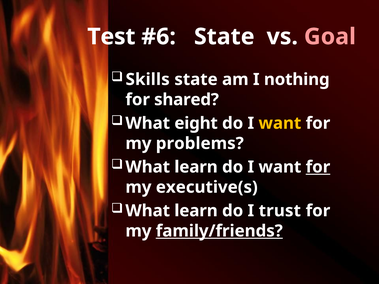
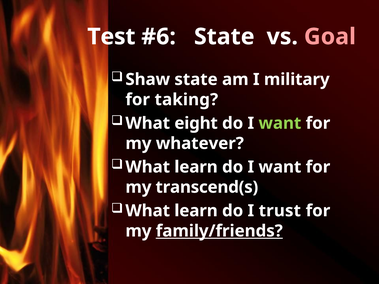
Skills: Skills -> Shaw
nothing: nothing -> military
shared: shared -> taking
want at (280, 123) colour: yellow -> light green
problems: problems -> whatever
for at (318, 167) underline: present -> none
executive(s: executive(s -> transcend(s
